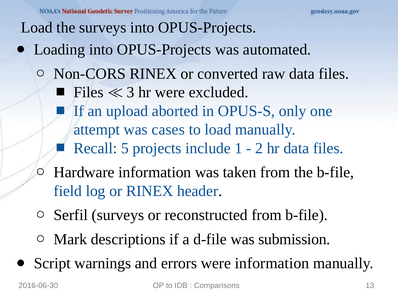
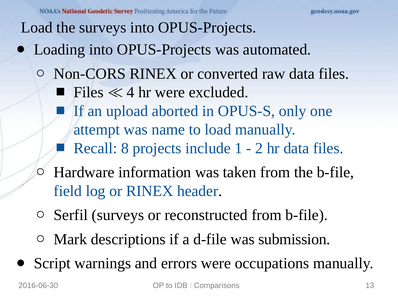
3: 3 -> 4
cases: cases -> name
5: 5 -> 8
were information: information -> occupations
